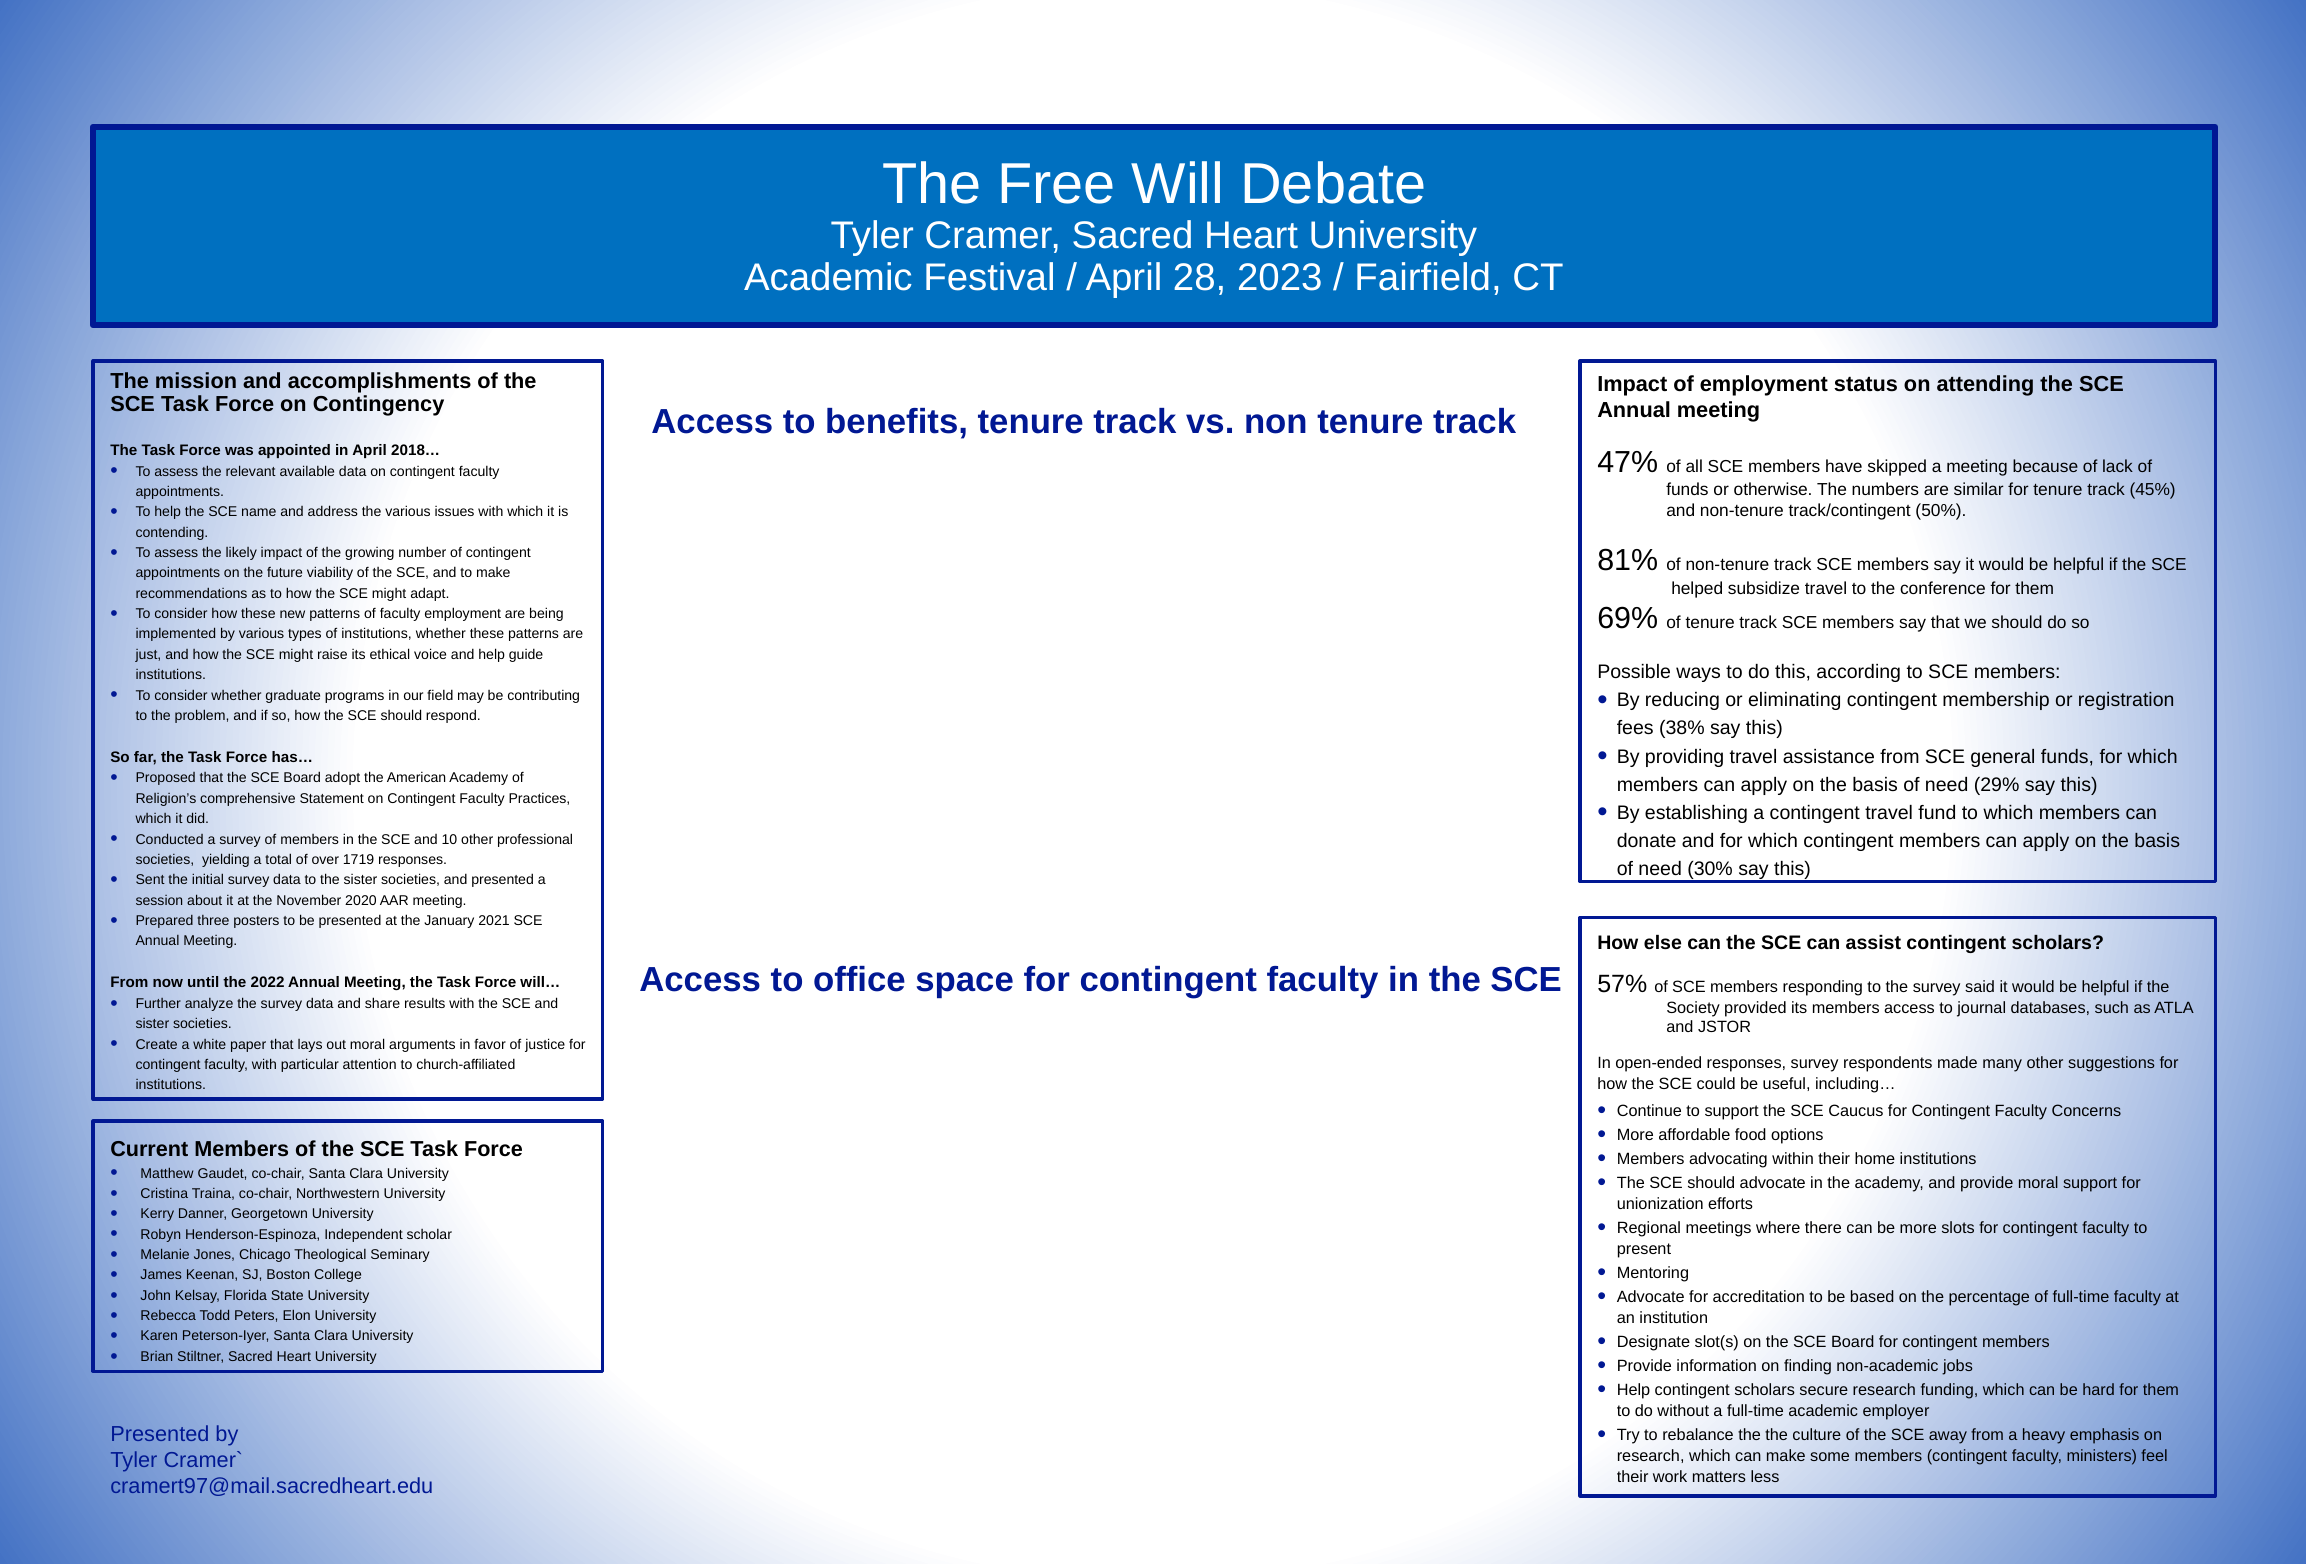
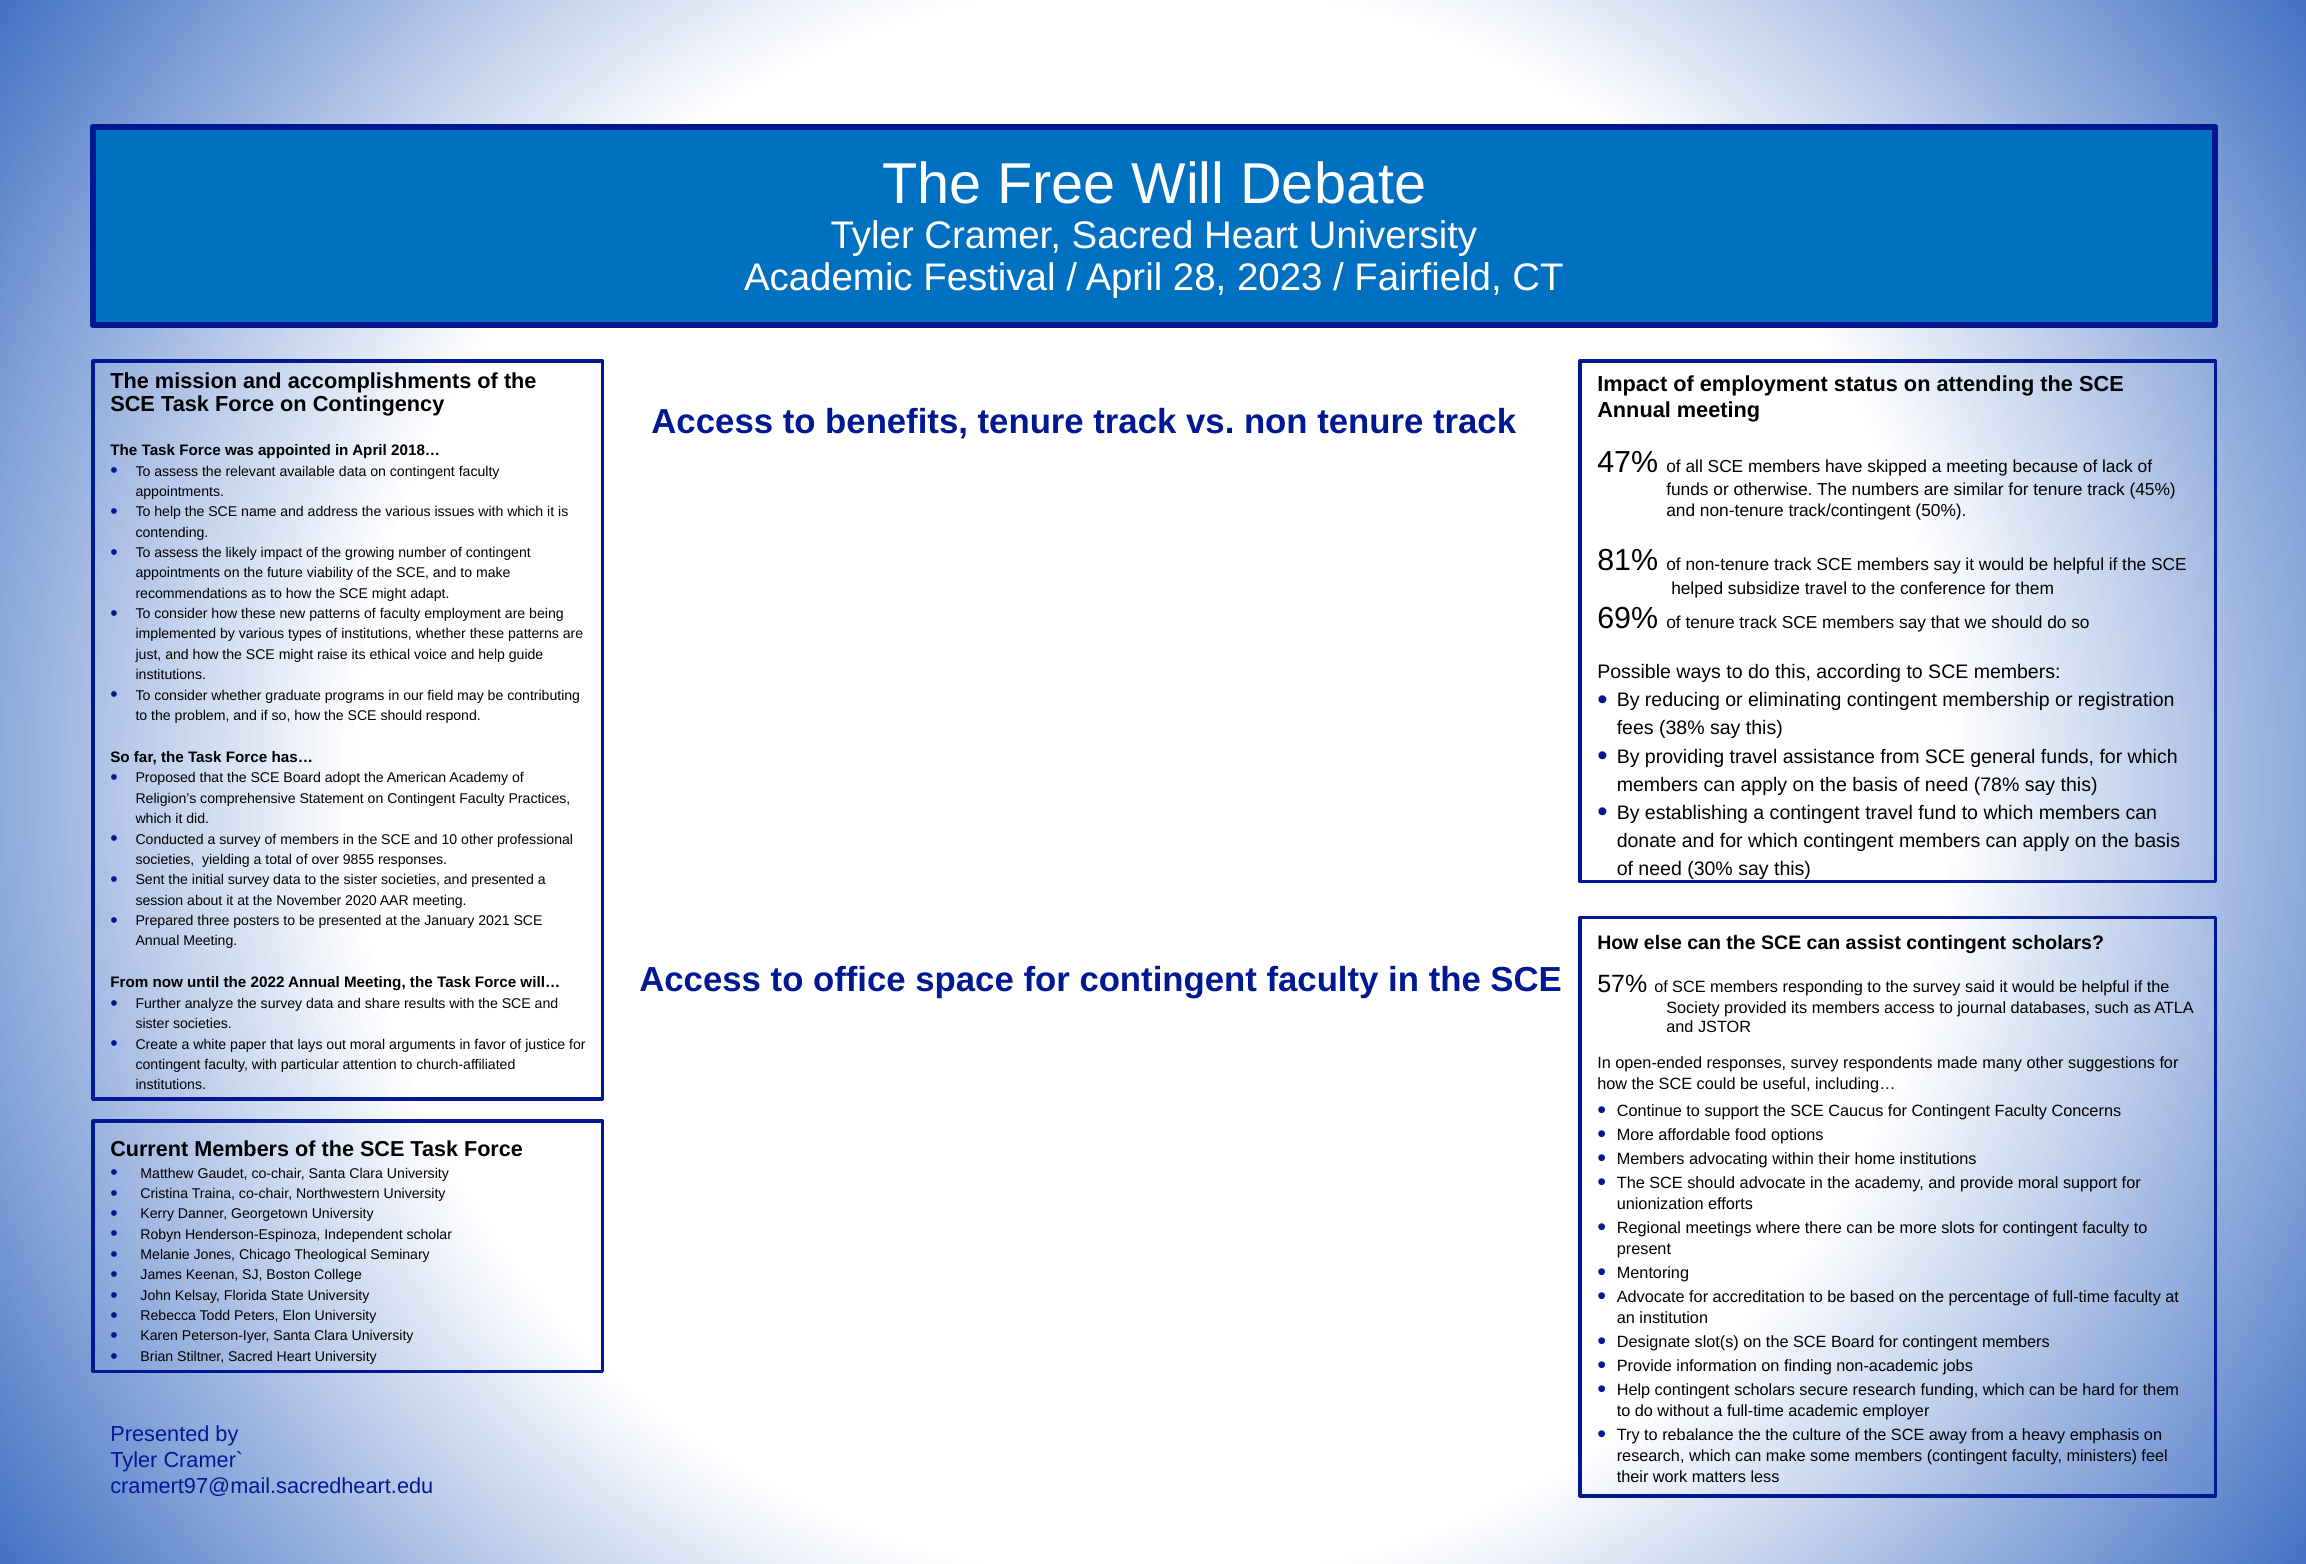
29%: 29% -> 78%
1719: 1719 -> 9855
